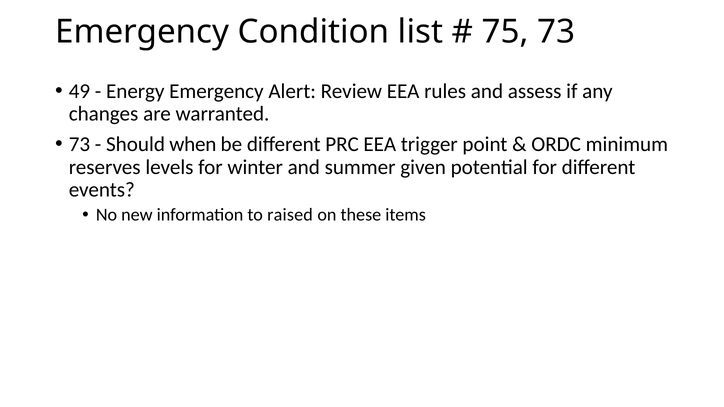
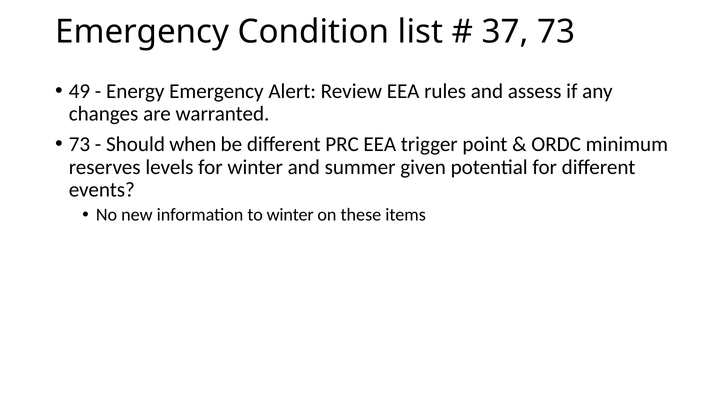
75: 75 -> 37
to raised: raised -> winter
